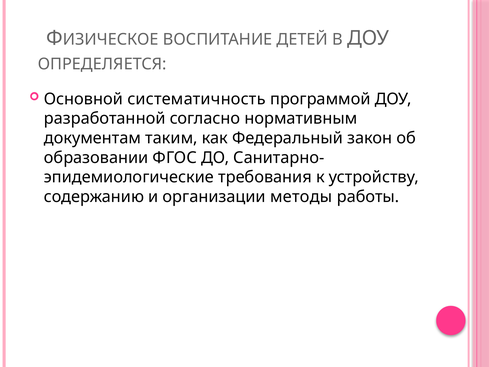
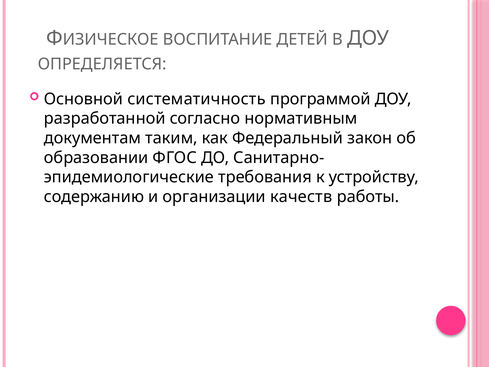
методы: методы -> качеств
